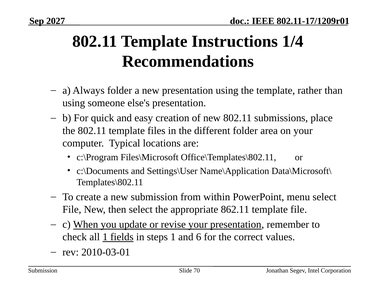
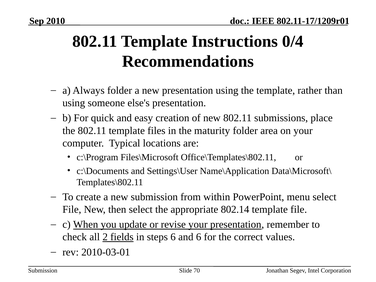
2027: 2027 -> 2010
1/4: 1/4 -> 0/4
different: different -> maturity
862.11: 862.11 -> 802.14
all 1: 1 -> 2
steps 1: 1 -> 6
